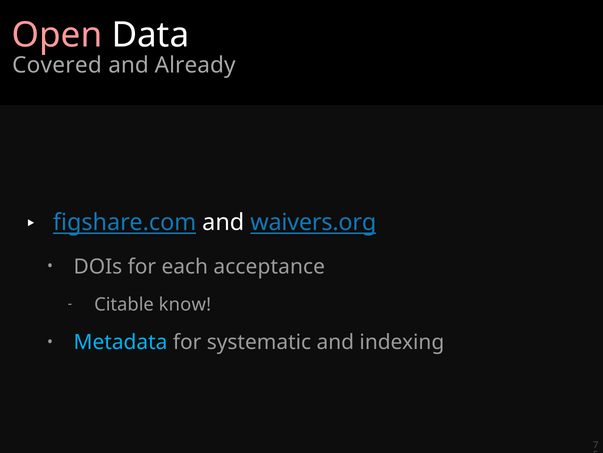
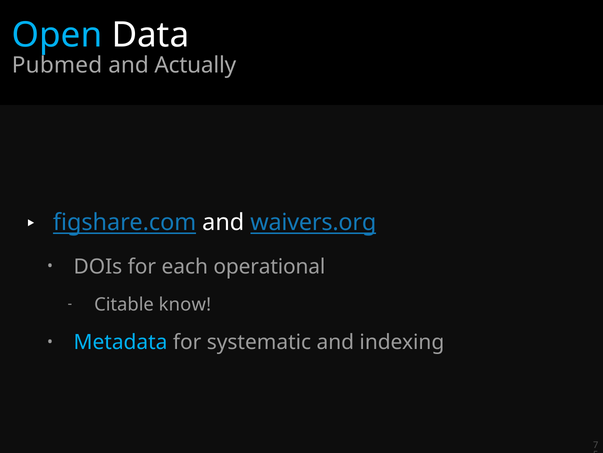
Open colour: pink -> light blue
Covered: Covered -> Pubmed
Already: Already -> Actually
acceptance: acceptance -> operational
